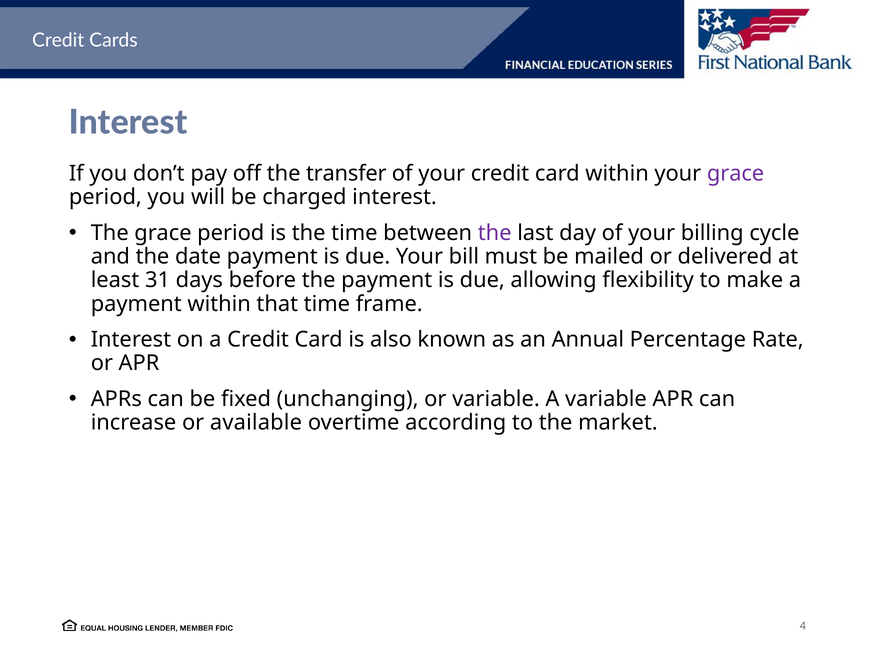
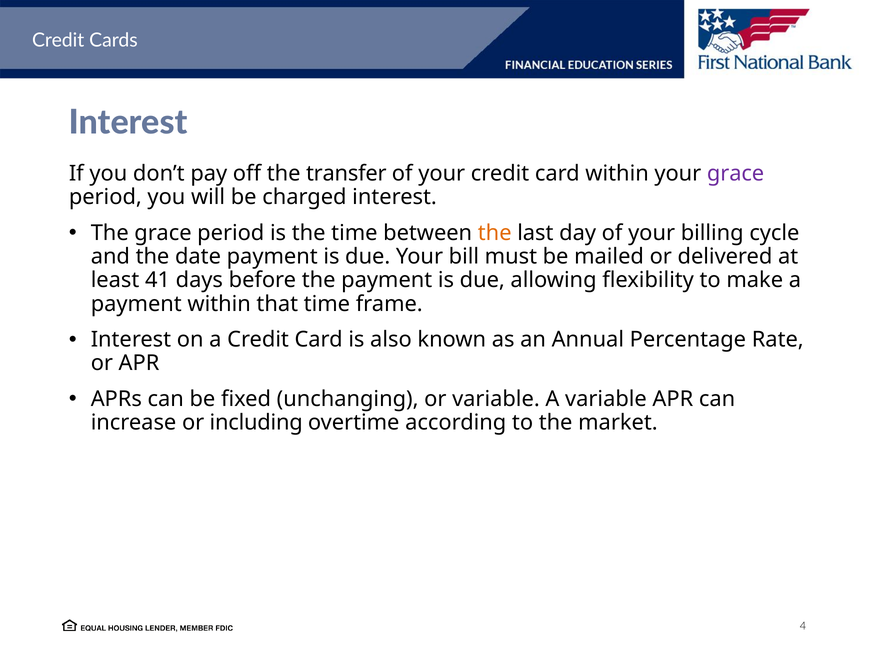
the at (495, 233) colour: purple -> orange
31: 31 -> 41
available: available -> including
